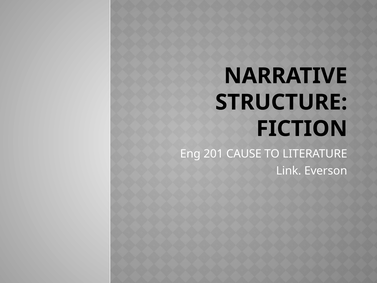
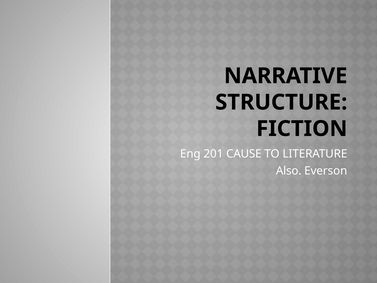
Link: Link -> Also
